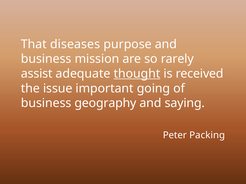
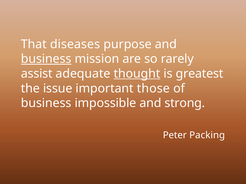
business at (46, 59) underline: none -> present
received: received -> greatest
going: going -> those
geography: geography -> impossible
saying: saying -> strong
